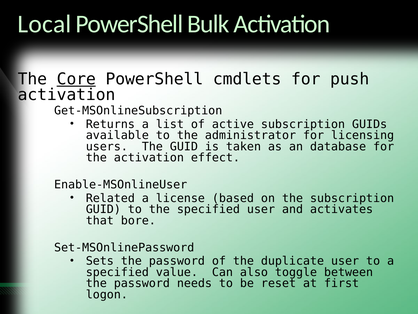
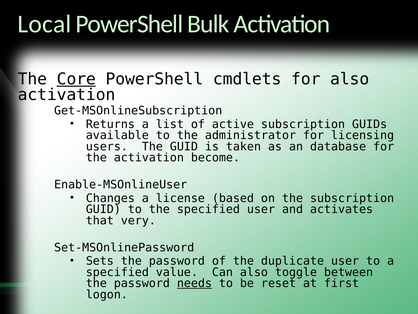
for push: push -> also
effect: effect -> become
Related: Related -> Changes
bore: bore -> very
needs underline: none -> present
